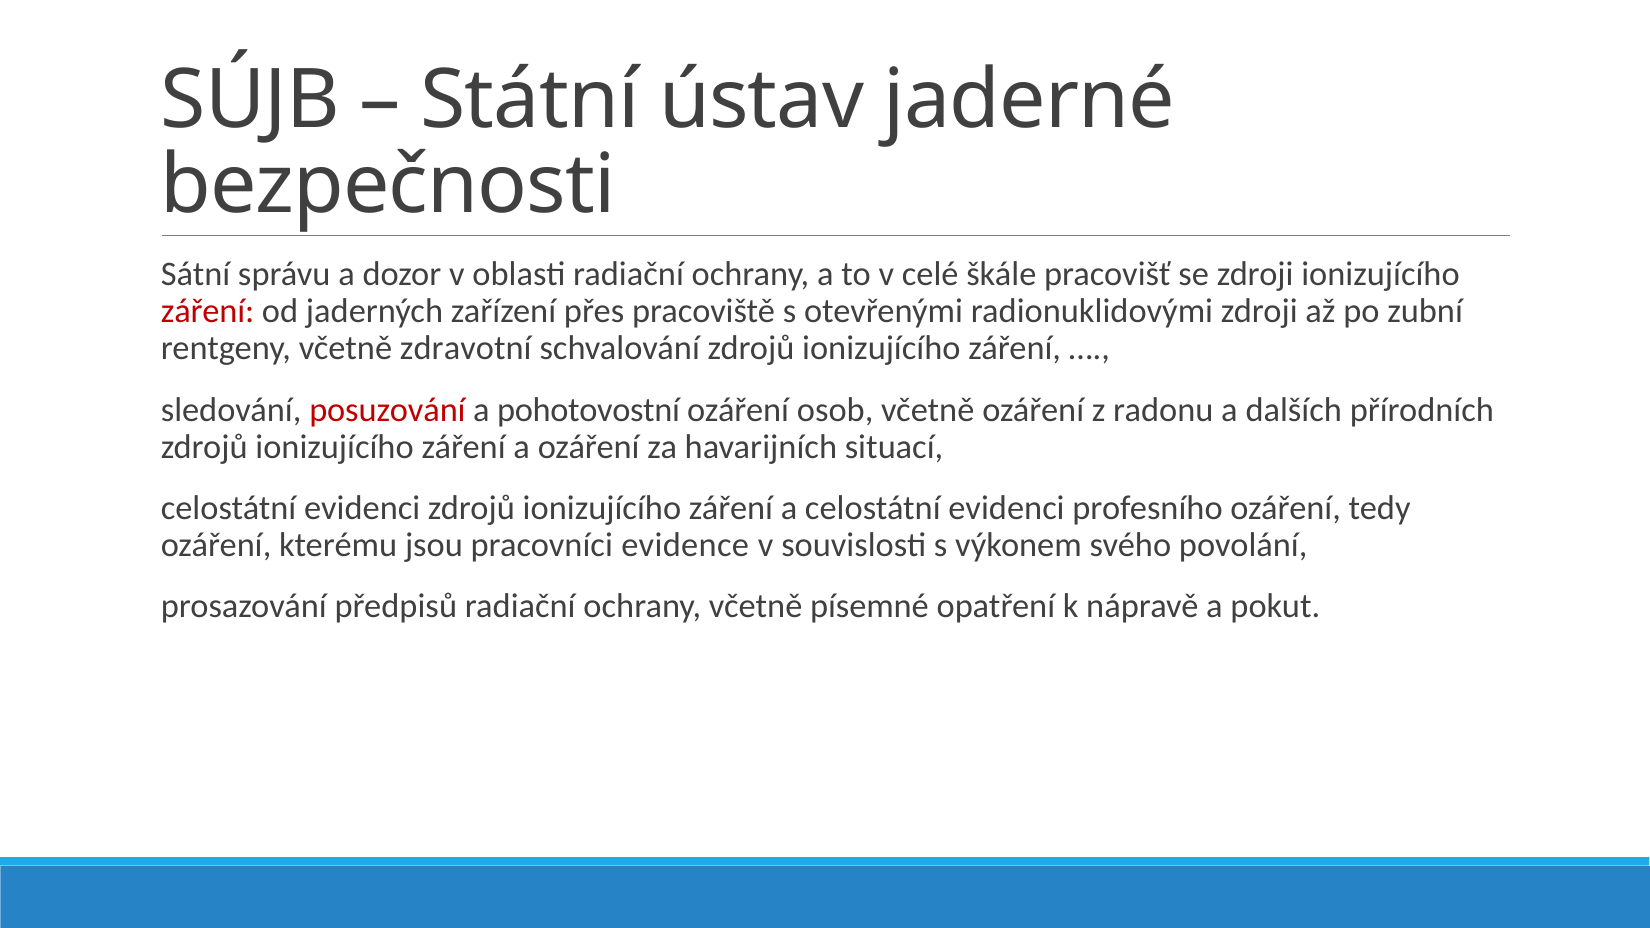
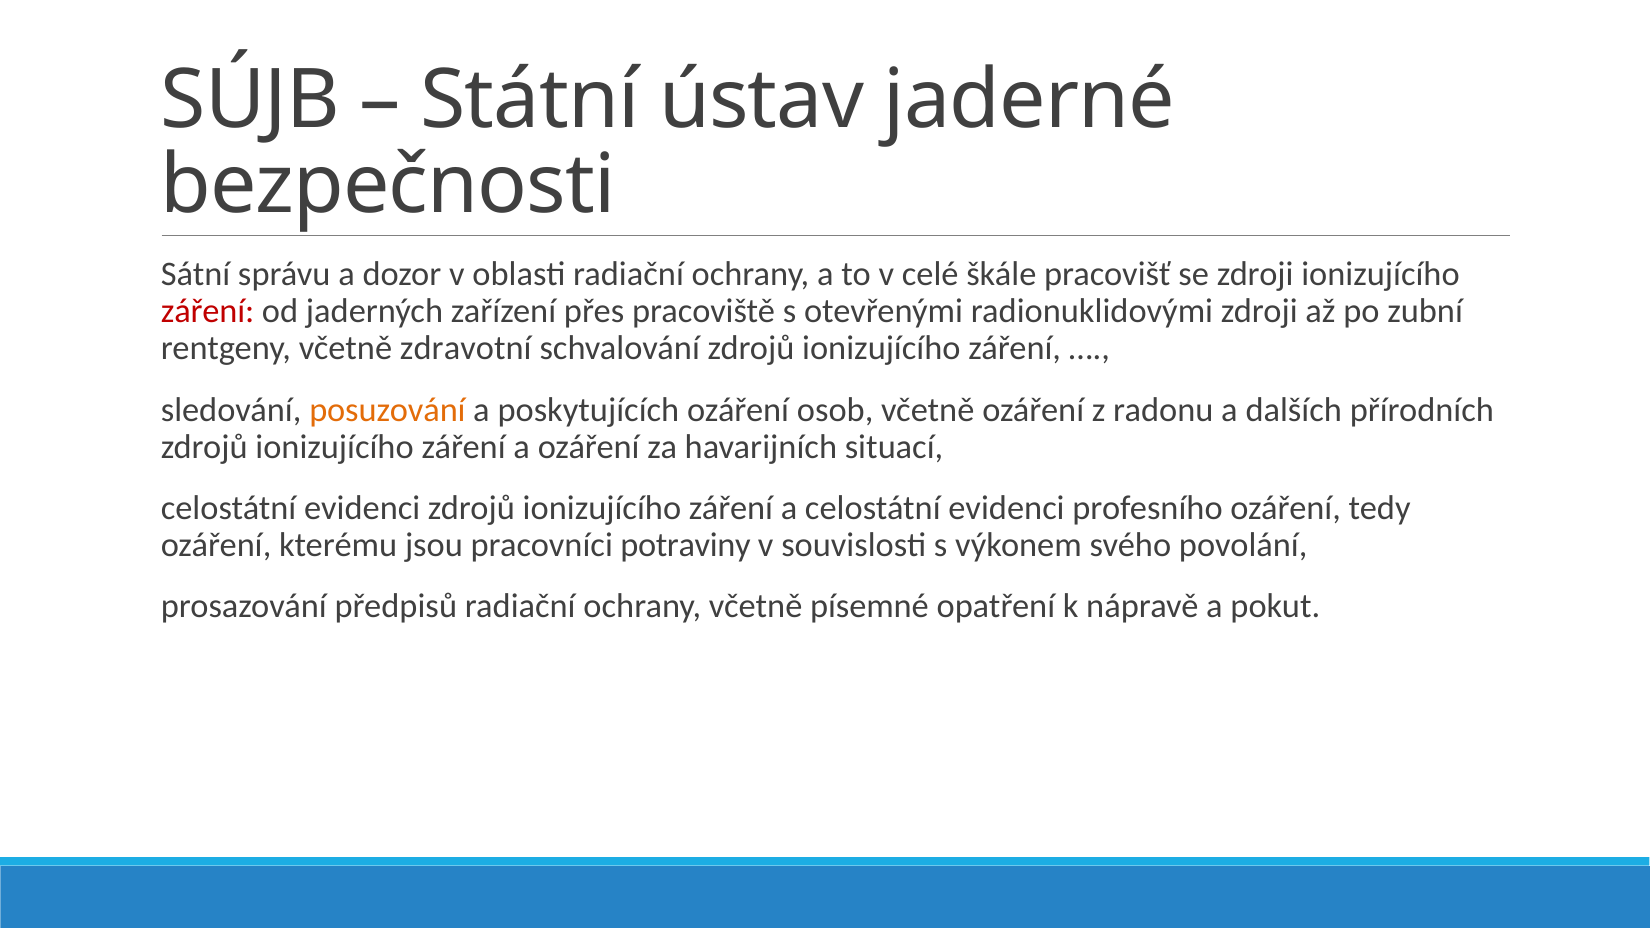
posuzování colour: red -> orange
pohotovostní: pohotovostní -> poskytujících
evidence: evidence -> potraviny
